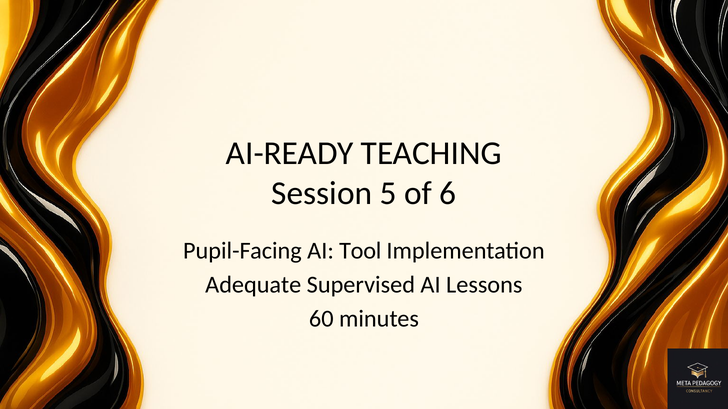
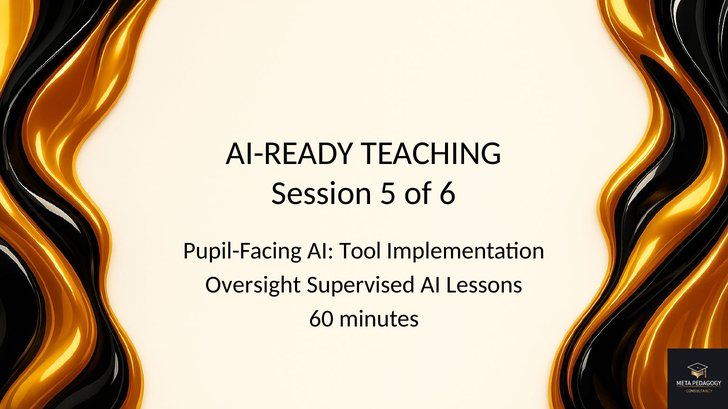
Adequate: Adequate -> Oversight
